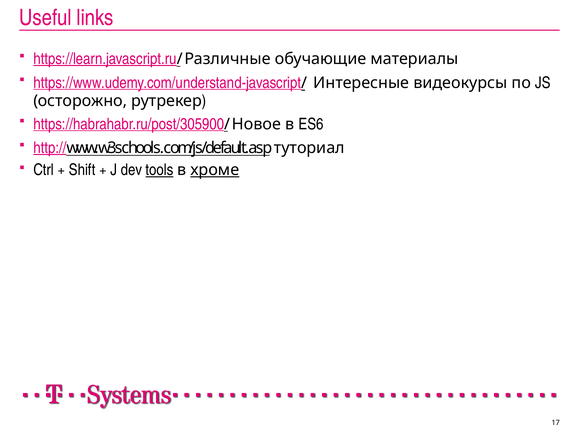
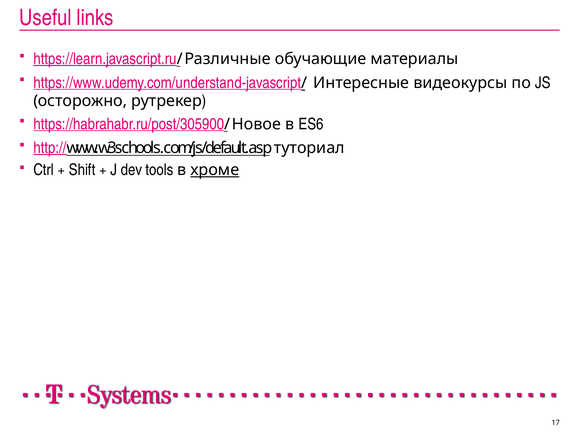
tools underline: present -> none
